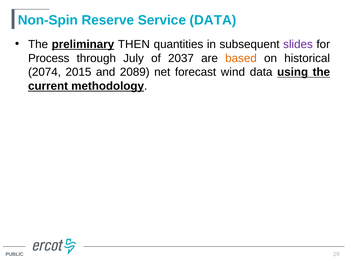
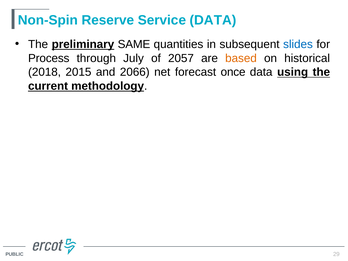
THEN: THEN -> SAME
slides colour: purple -> blue
2037: 2037 -> 2057
2074: 2074 -> 2018
2089: 2089 -> 2066
wind: wind -> once
